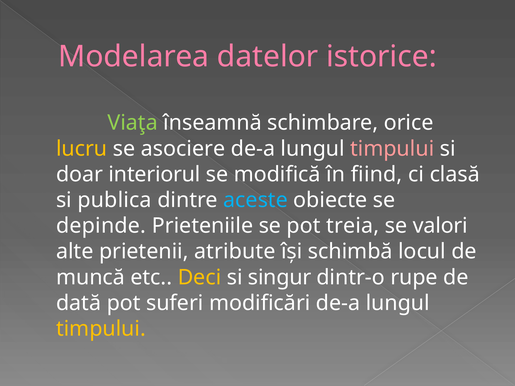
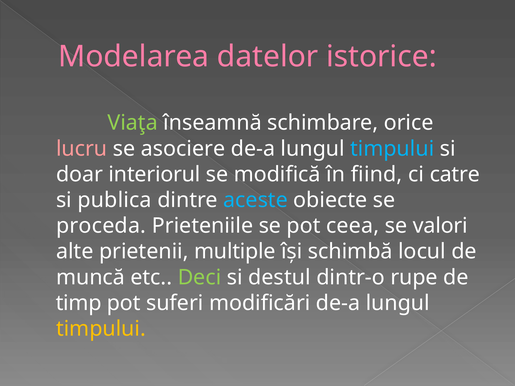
lucru colour: yellow -> pink
timpului at (392, 149) colour: pink -> light blue
clasă: clasă -> catre
depinde: depinde -> proceda
treia: treia -> ceea
atribute: atribute -> multiple
Deci colour: yellow -> light green
singur: singur -> destul
dată: dată -> timp
